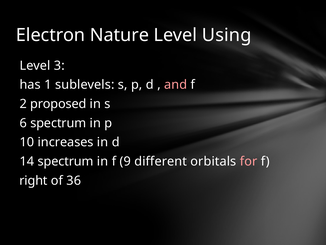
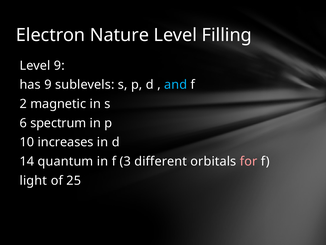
Using: Using -> Filling
Level 3: 3 -> 9
has 1: 1 -> 9
and colour: pink -> light blue
proposed: proposed -> magnetic
14 spectrum: spectrum -> quantum
9: 9 -> 3
right: right -> light
36: 36 -> 25
